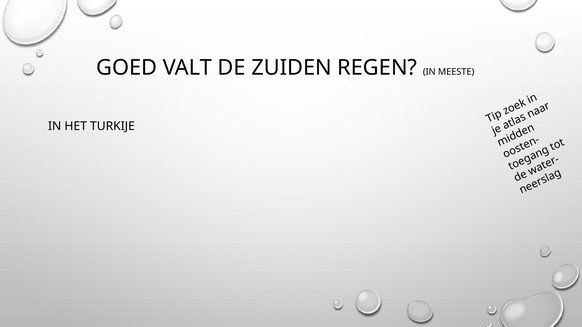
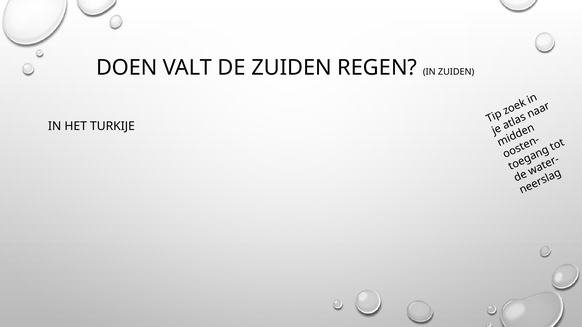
GOED: GOED -> DOEN
IN MEESTE: MEESTE -> ZUIDEN
